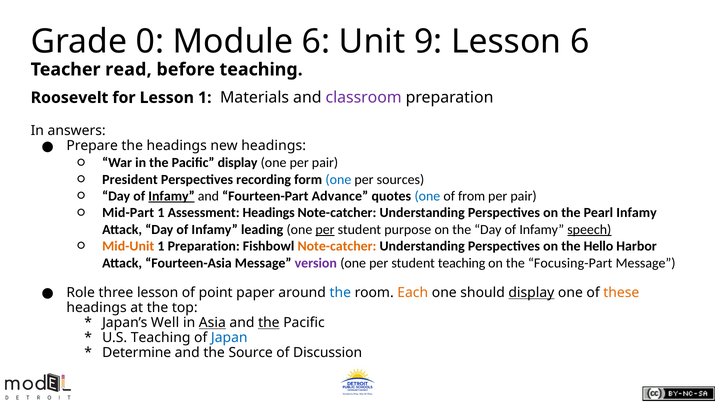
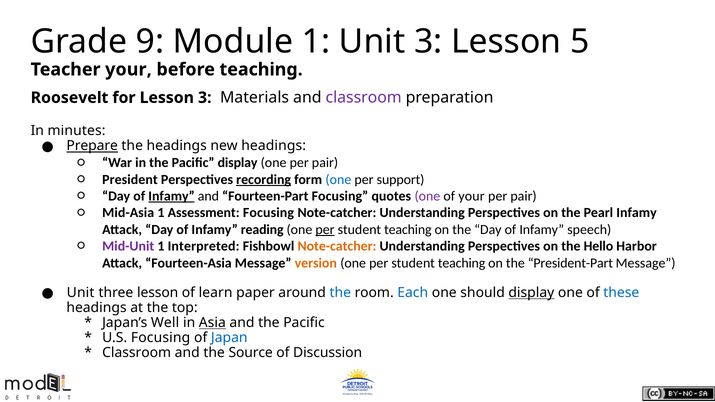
0: 0 -> 9
Module 6: 6 -> 1
Unit 9: 9 -> 3
Lesson 6: 6 -> 5
Teacher read: read -> your
Lesson 1: 1 -> 3
answers: answers -> minutes
Prepare underline: none -> present
recording underline: none -> present
sources: sources -> support
Fourteen-Part Advance: Advance -> Focusing
one at (427, 196) colour: blue -> purple
of from: from -> your
Mid-Part: Mid-Part -> Mid-Asia
Assessment Headings: Headings -> Focusing
leading: leading -> reading
purpose at (408, 230): purpose -> teaching
speech underline: present -> none
Mid-Unit colour: orange -> purple
1 Preparation: Preparation -> Interpreted
version colour: purple -> orange
Focusing-Part: Focusing-Part -> President-Part
Role at (81, 293): Role -> Unit
point: point -> learn
Each colour: orange -> blue
these colour: orange -> blue
the at (269, 323) underline: present -> none
U.S Teaching: Teaching -> Focusing
Determine at (137, 353): Determine -> Classroom
